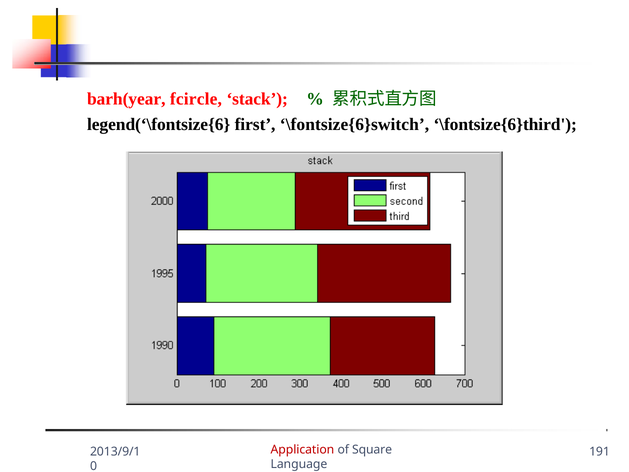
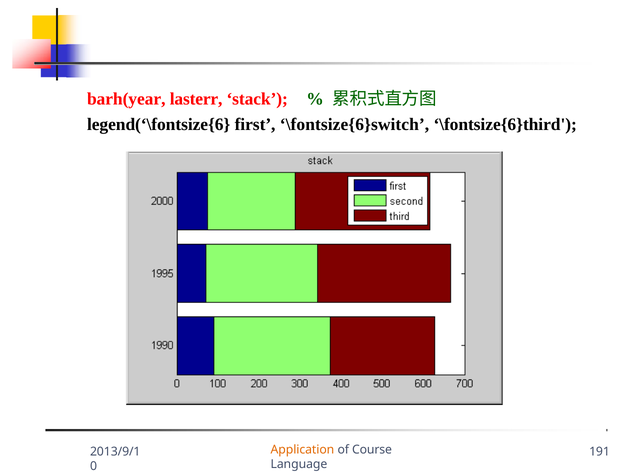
fcircle: fcircle -> lasterr
Application colour: red -> orange
Square: Square -> Course
